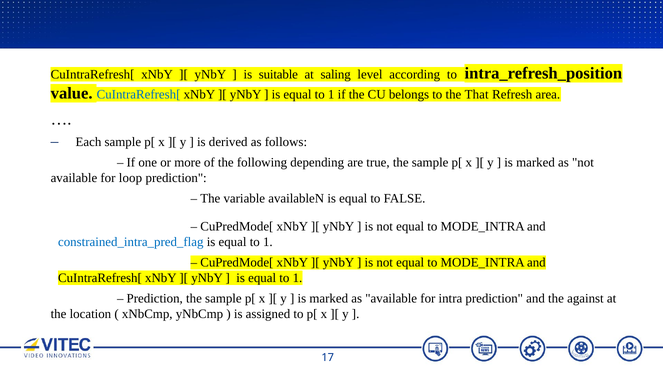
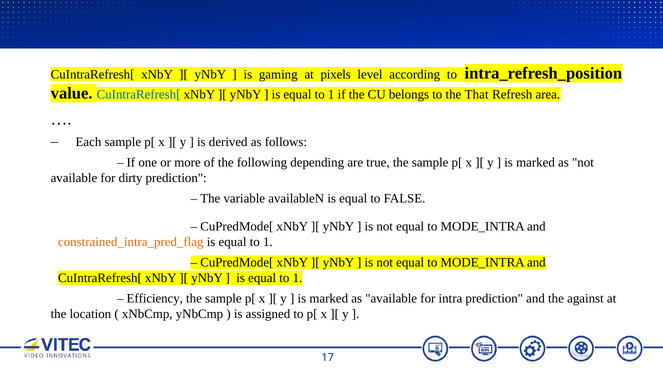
suitable: suitable -> gaming
saling: saling -> pixels
loop: loop -> dirty
constrained_intra_pred_flag colour: blue -> orange
Prediction at (155, 299): Prediction -> Efficiency
